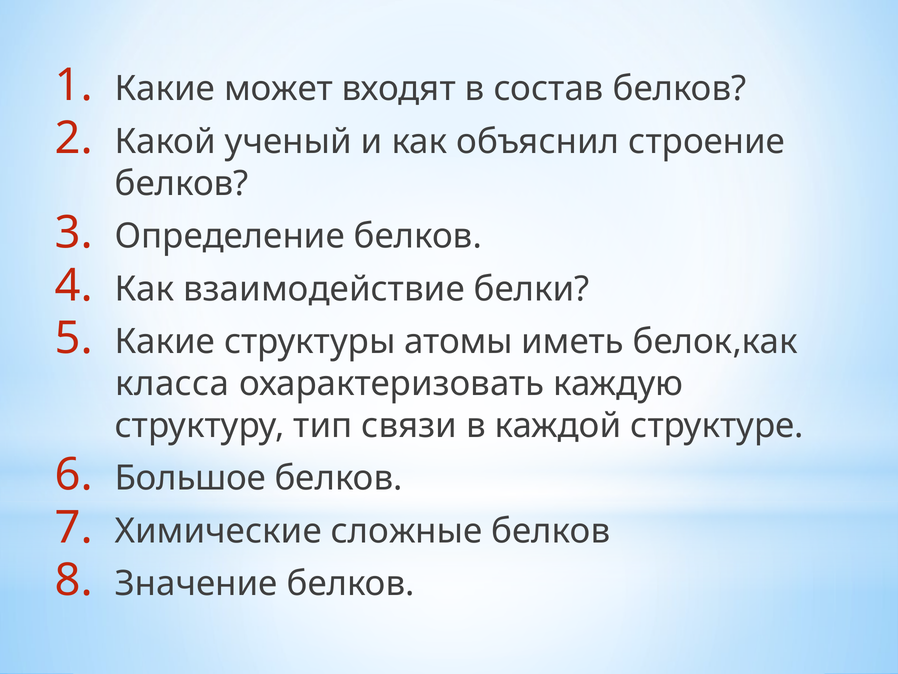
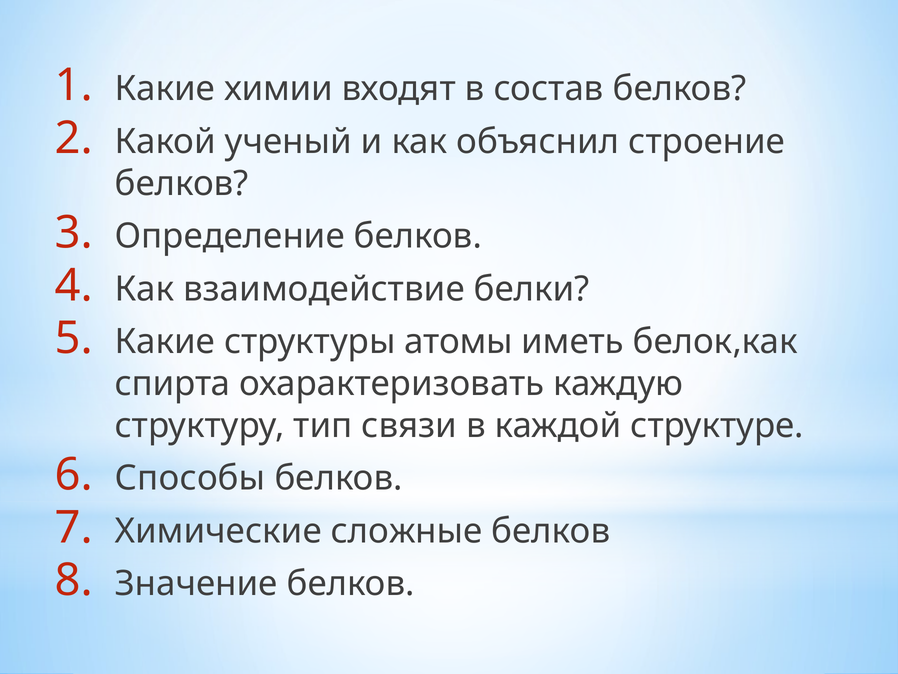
может: может -> химии
класса: класса -> спирта
Большое: Большое -> Способы
